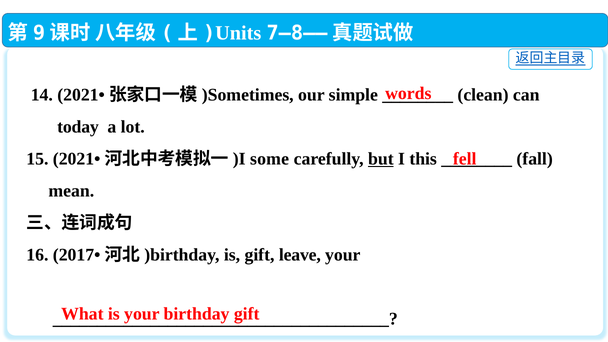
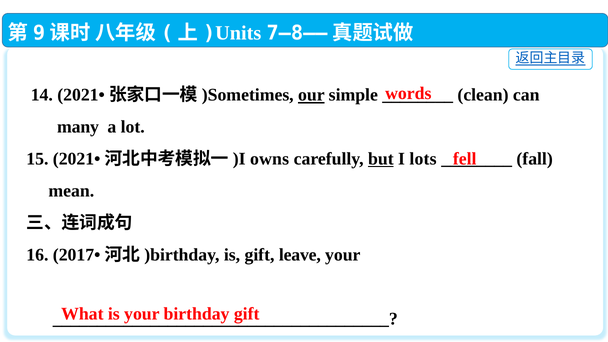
our underline: none -> present
today: today -> many
some: some -> owns
this: this -> lots
